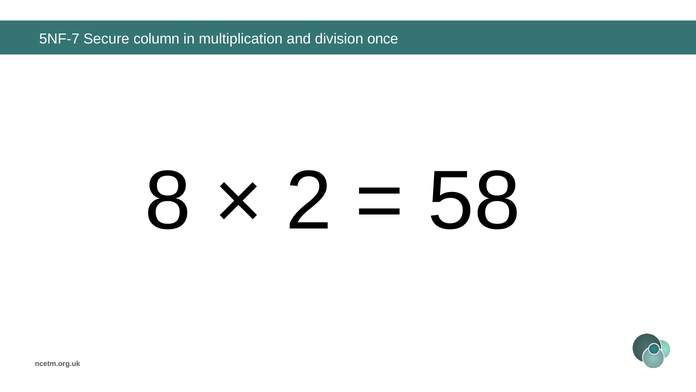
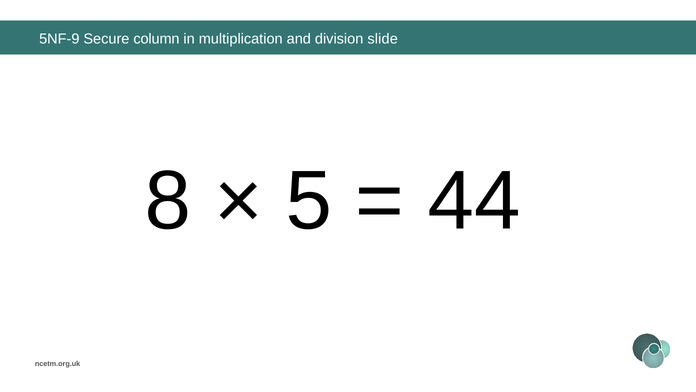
5NF-7: 5NF-7 -> 5NF-9
once: once -> slide
2: 2 -> 5
58: 58 -> 44
